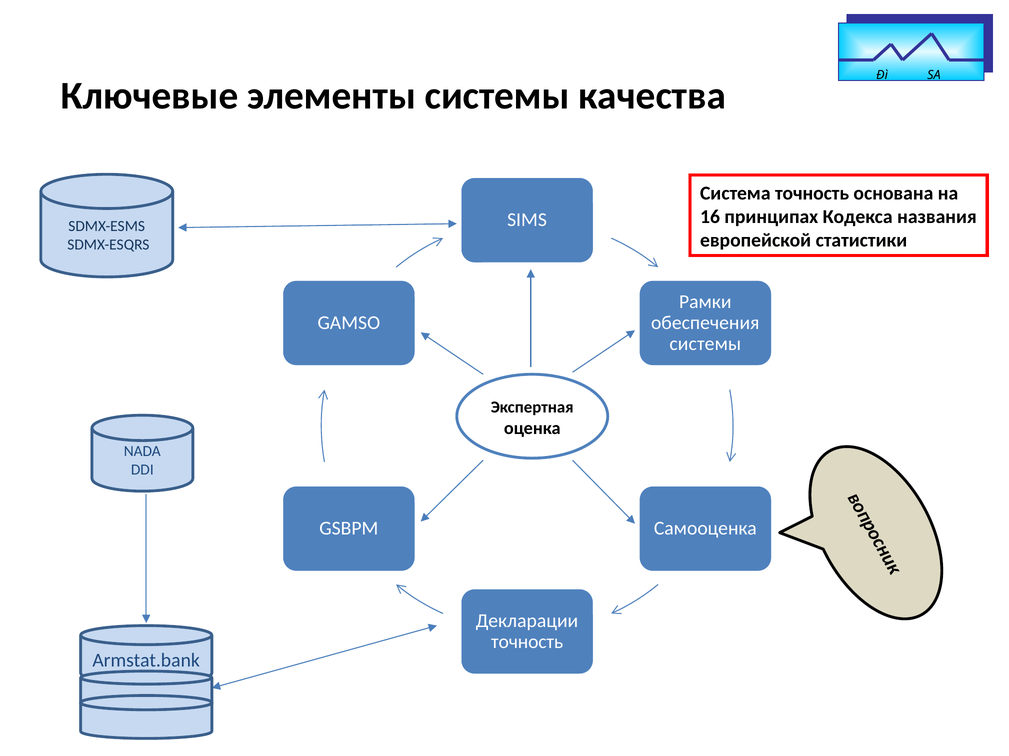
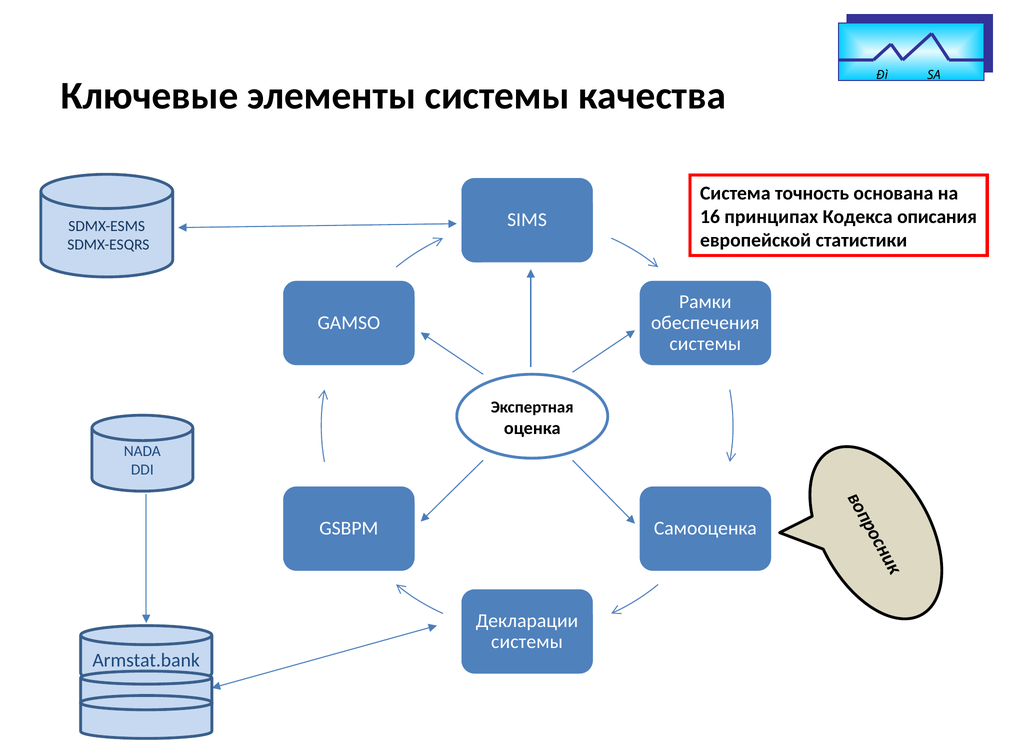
названия: названия -> описания
точность at (527, 643): точность -> системы
